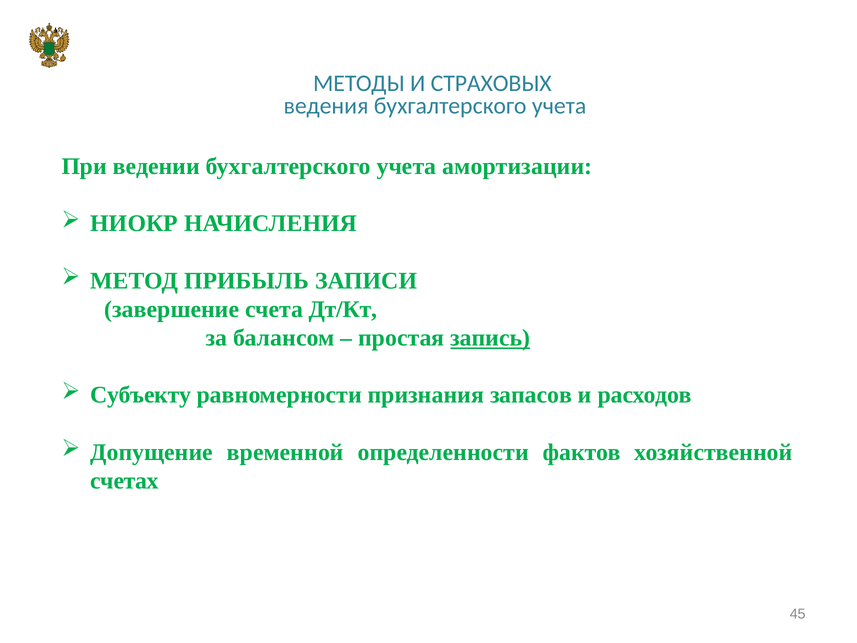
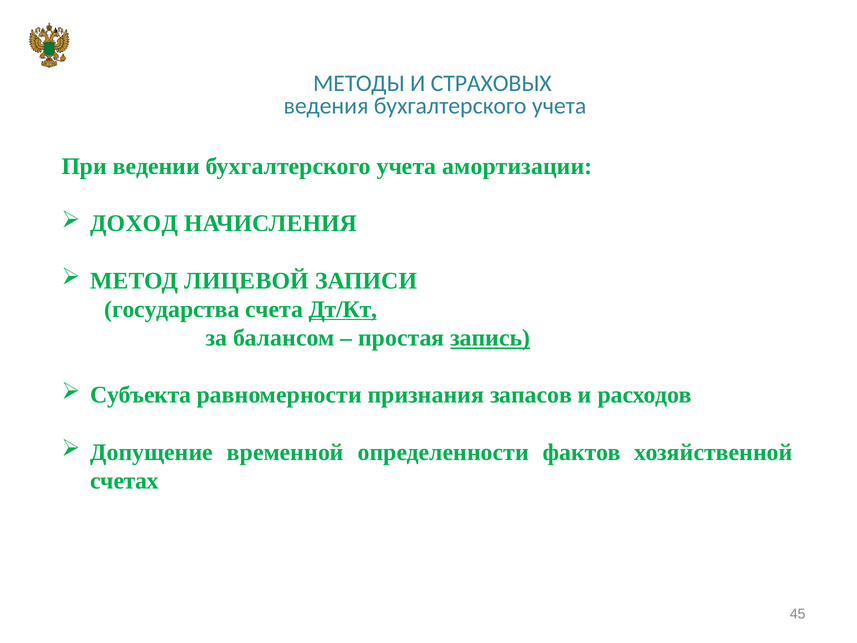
НИОКР: НИОКР -> ДОХОД
ПРИБЫЛЬ: ПРИБЫЛЬ -> ЛИЦЕВОЙ
завершение: завершение -> государства
Дт/Кт underline: none -> present
Субъекту: Субъекту -> Субъекта
